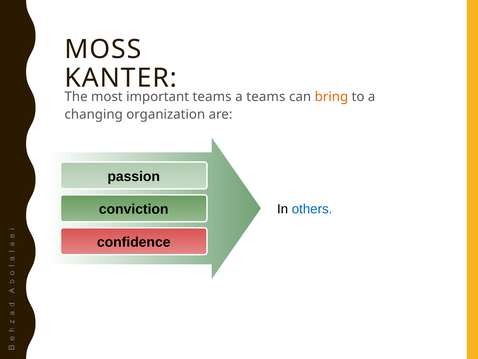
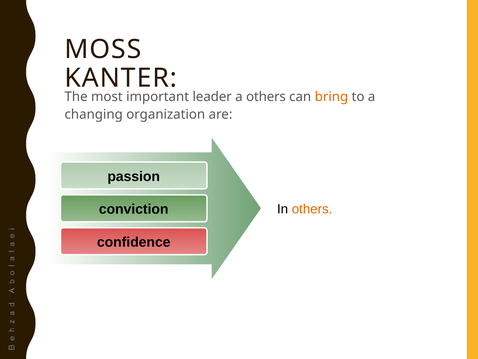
important teams: teams -> leader
a teams: teams -> others
others at (312, 209) colour: blue -> orange
